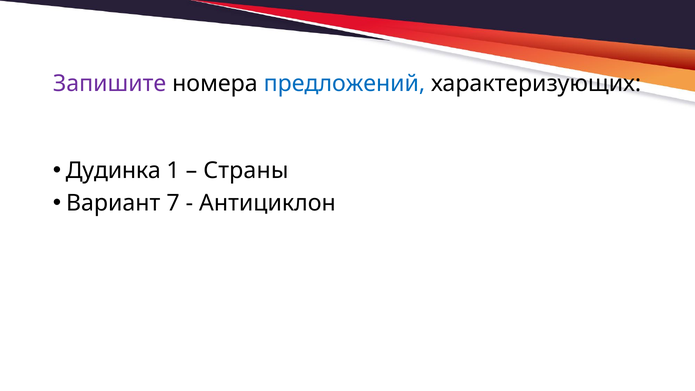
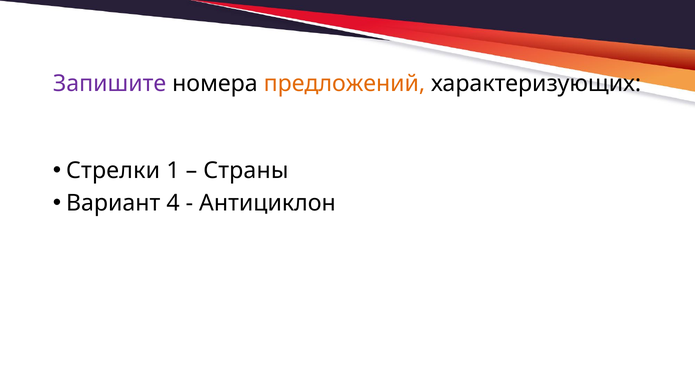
предложений colour: blue -> orange
Дудинка: Дудинка -> Стрелки
7: 7 -> 4
